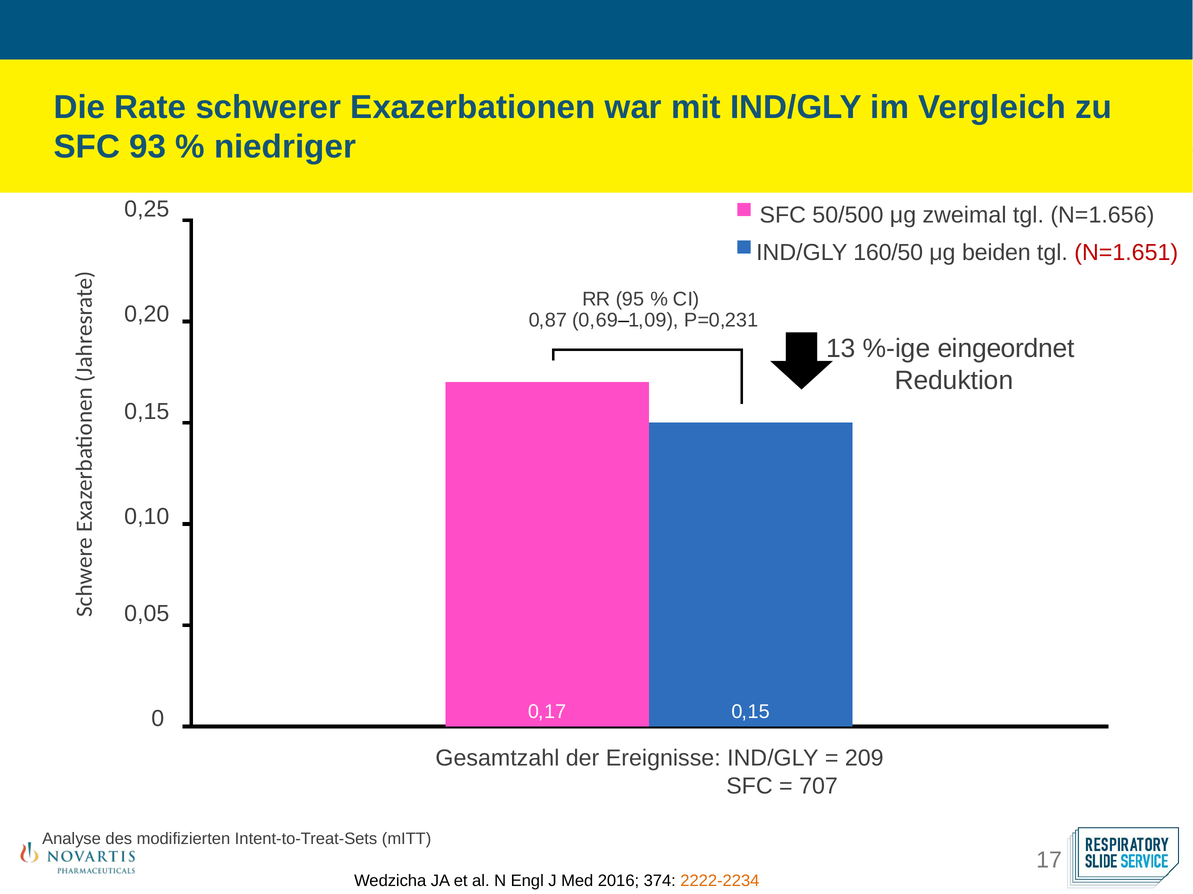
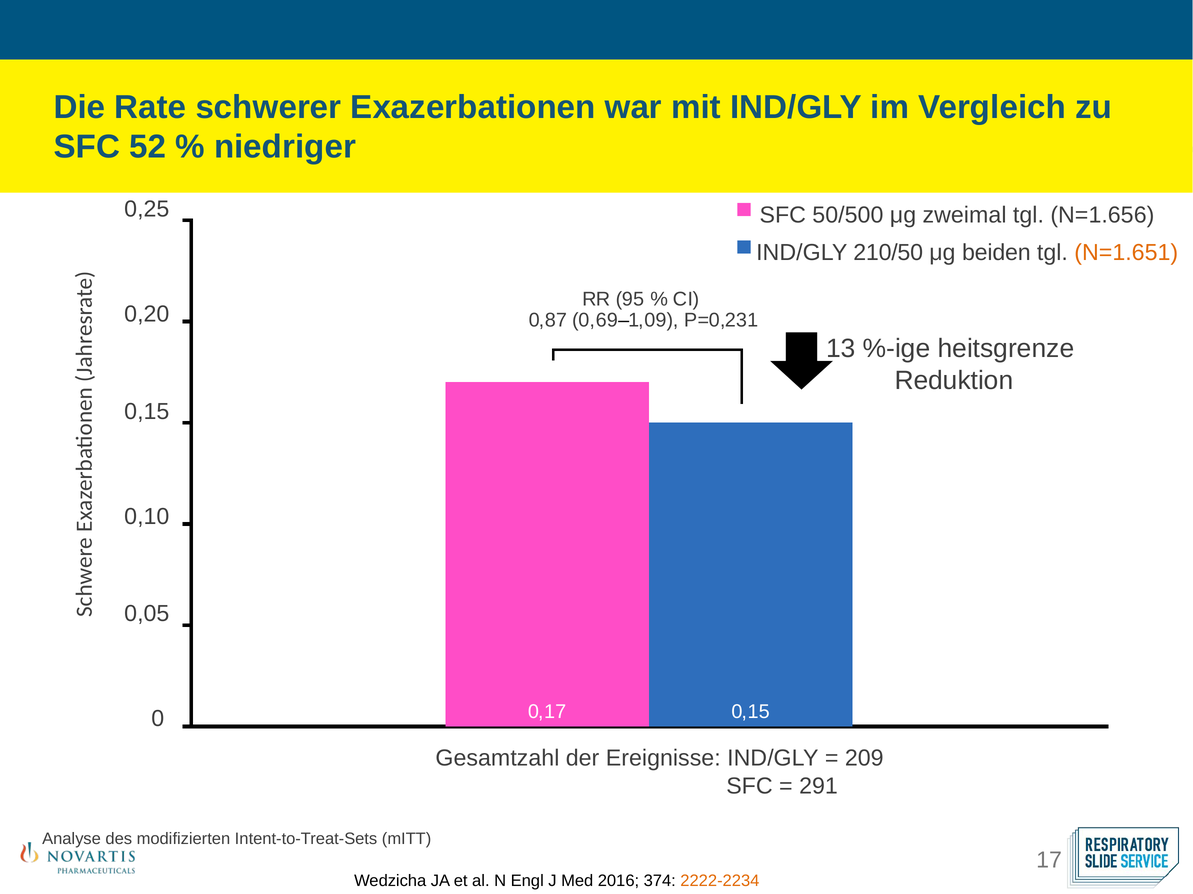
93: 93 -> 52
160/50: 160/50 -> 210/50
N=1.651 colour: red -> orange
eingeordnet: eingeordnet -> heitsgrenze
707: 707 -> 291
